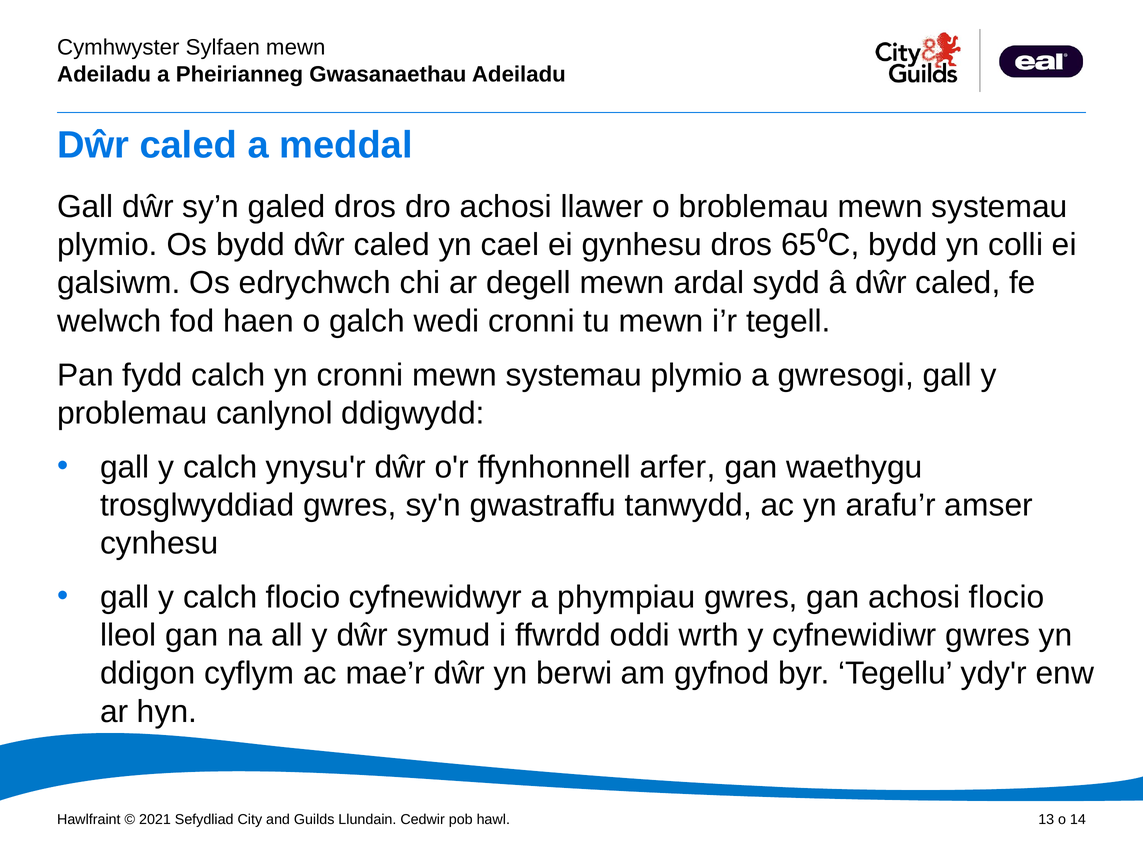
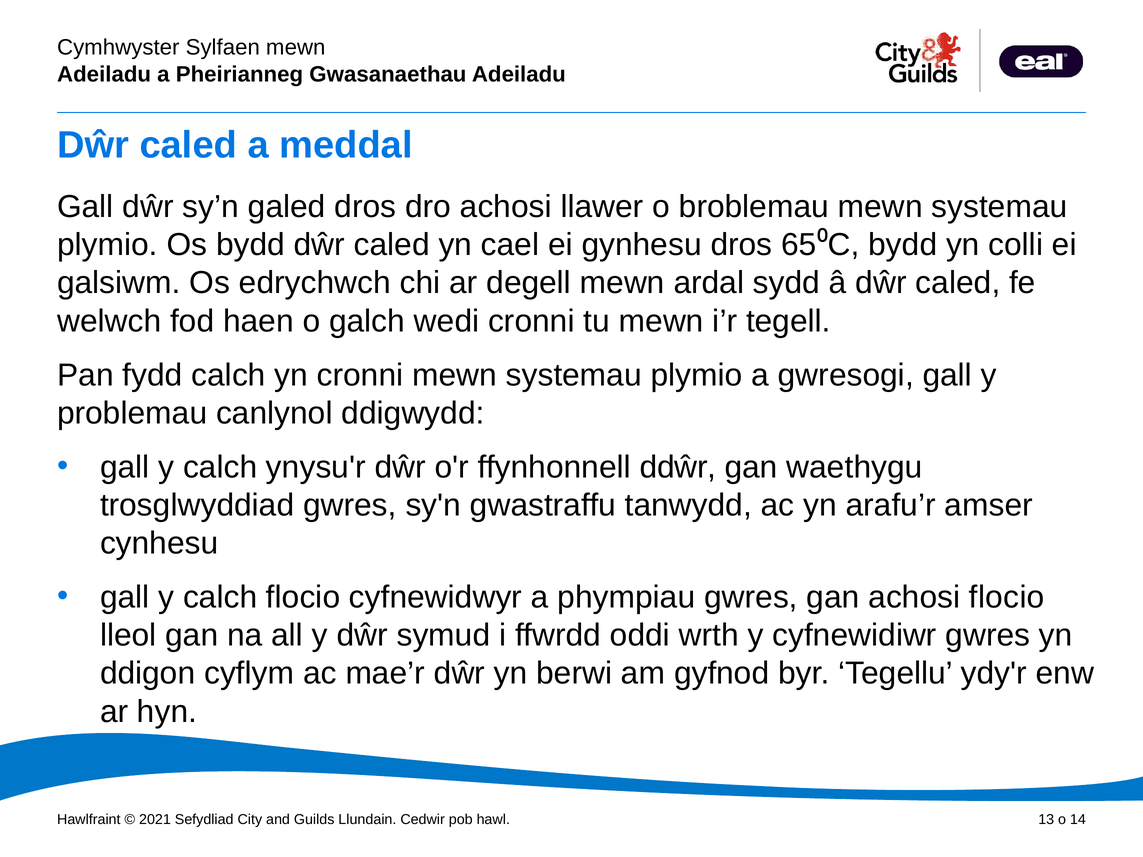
arfer: arfer -> ddŵr
